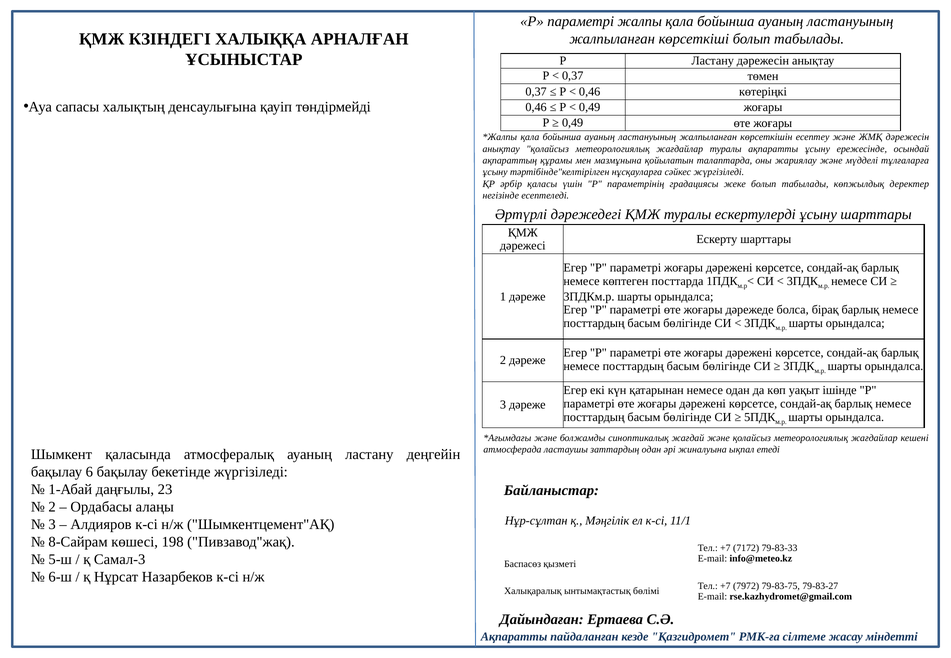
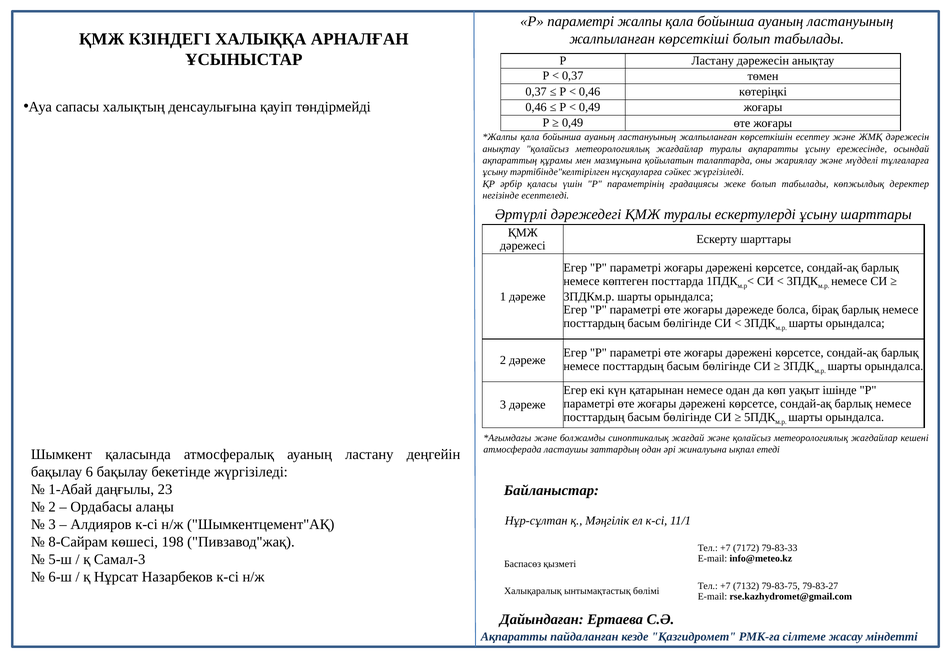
7972: 7972 -> 7132
